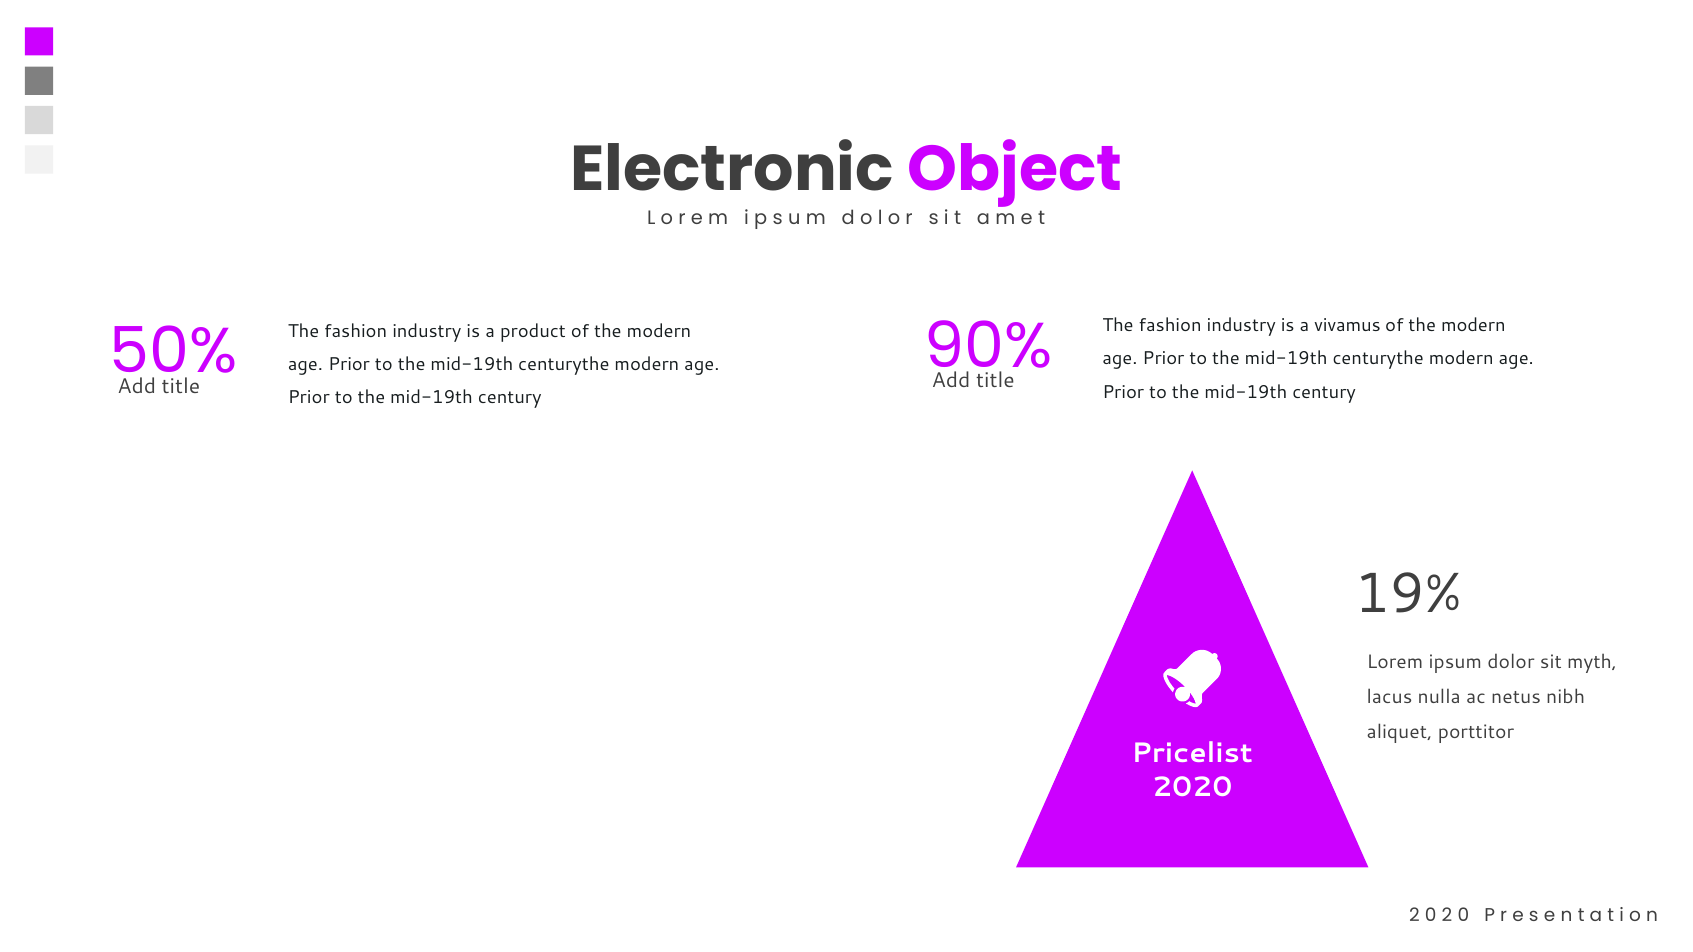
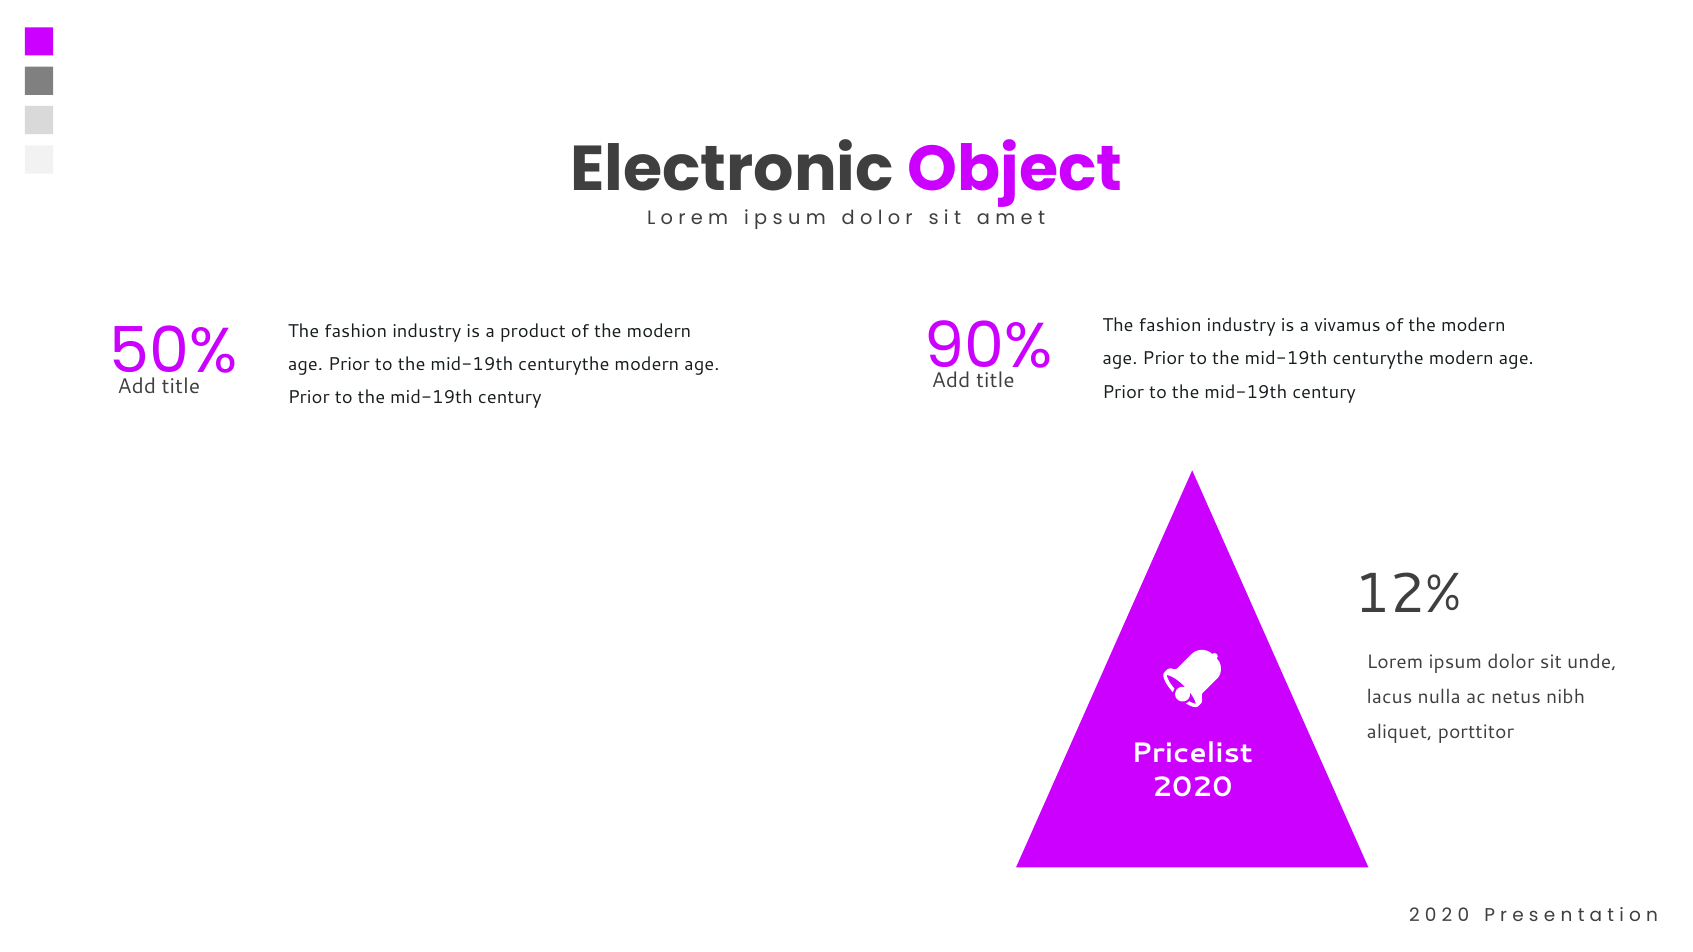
19%: 19% -> 12%
myth: myth -> unde
